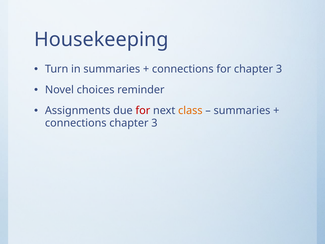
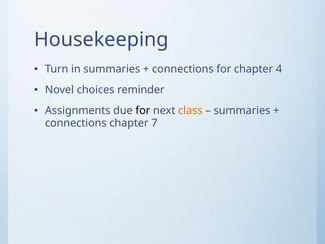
for chapter 3: 3 -> 4
for at (143, 110) colour: red -> black
connections chapter 3: 3 -> 7
